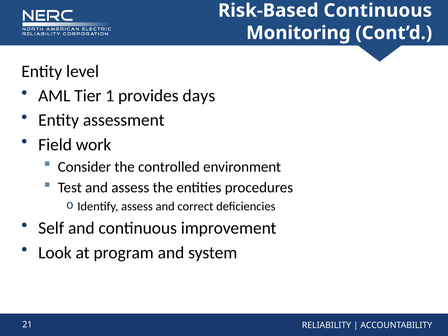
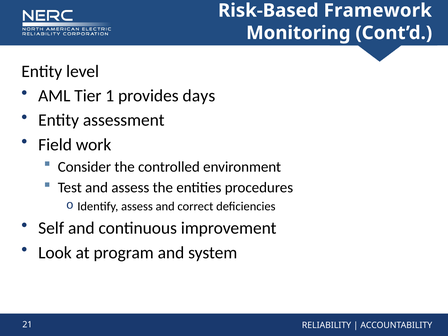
Risk-Based Continuous: Continuous -> Framework
